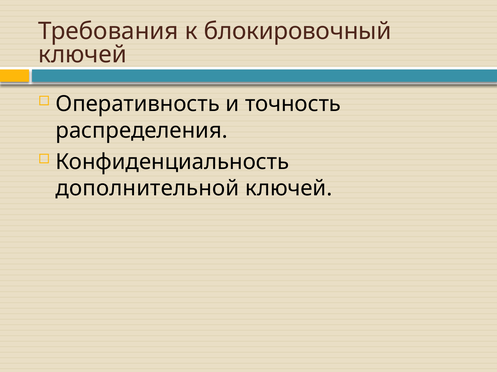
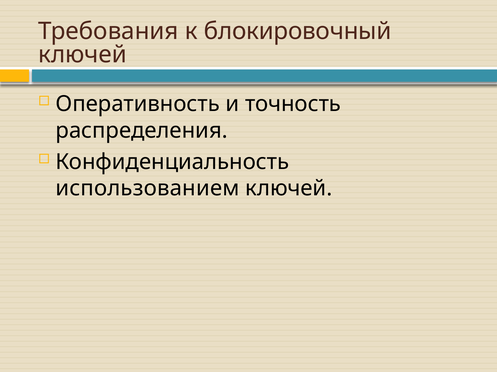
дополнительной: дополнительной -> использованием
